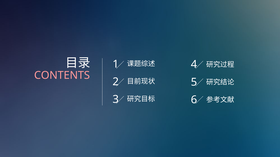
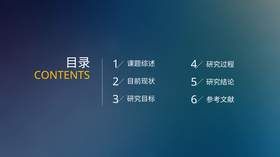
CONTENTS colour: pink -> yellow
